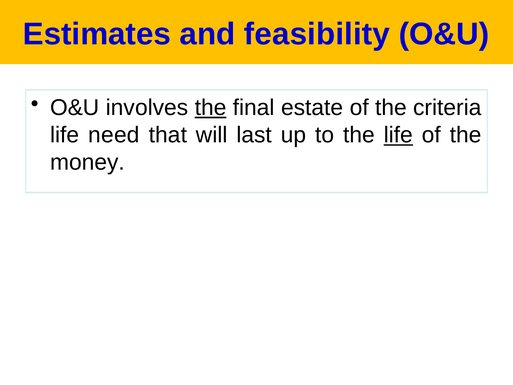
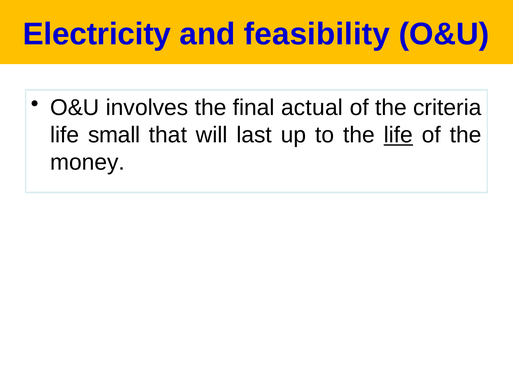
Estimates: Estimates -> Electricity
the at (211, 108) underline: present -> none
estate: estate -> actual
need: need -> small
